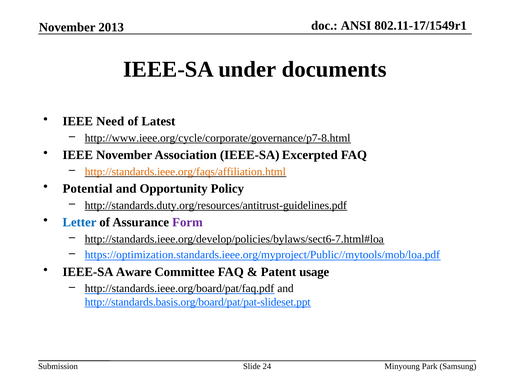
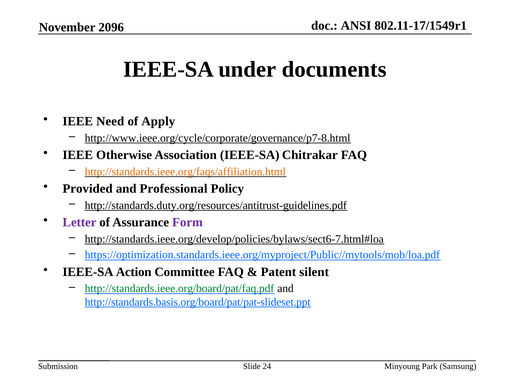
2013: 2013 -> 2096
Latest: Latest -> Apply
IEEE November: November -> Otherwise
Excerpted: Excerpted -> Chitrakar
Potential: Potential -> Provided
Opportunity: Opportunity -> Professional
Letter colour: blue -> purple
Aware: Aware -> Action
usage: usage -> silent
http://standards.ieee.org/board/pat/faq.pdf colour: black -> green
